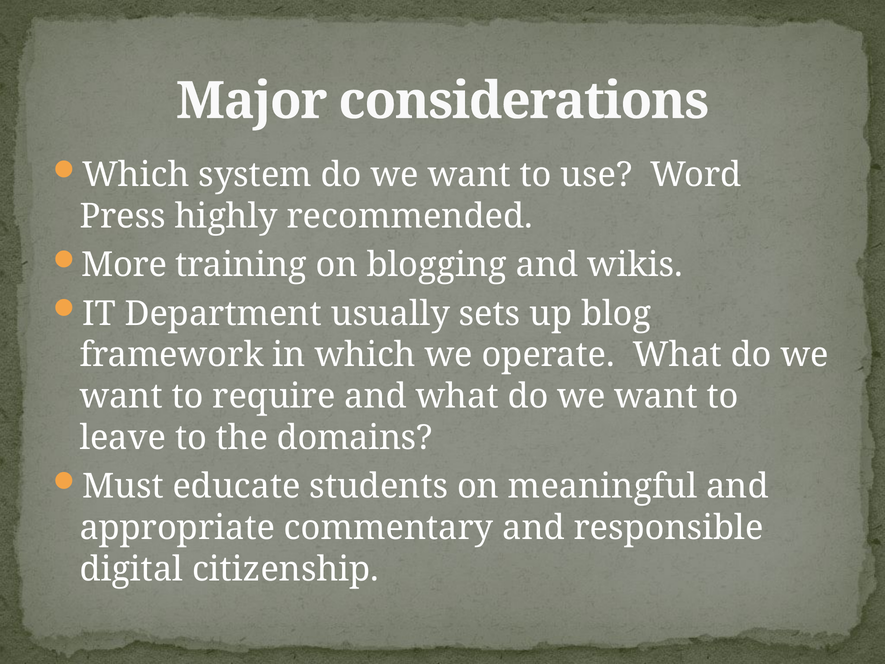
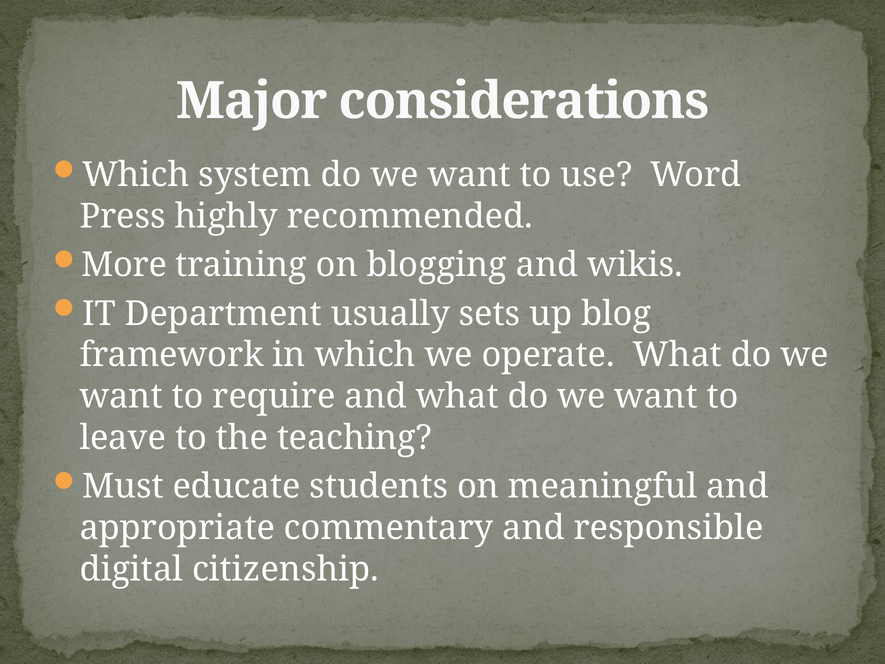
domains: domains -> teaching
